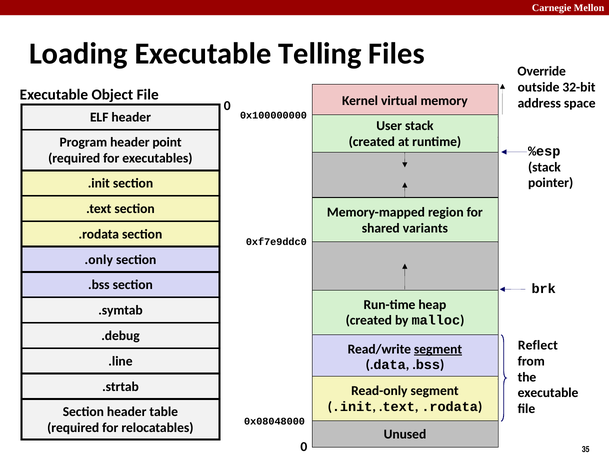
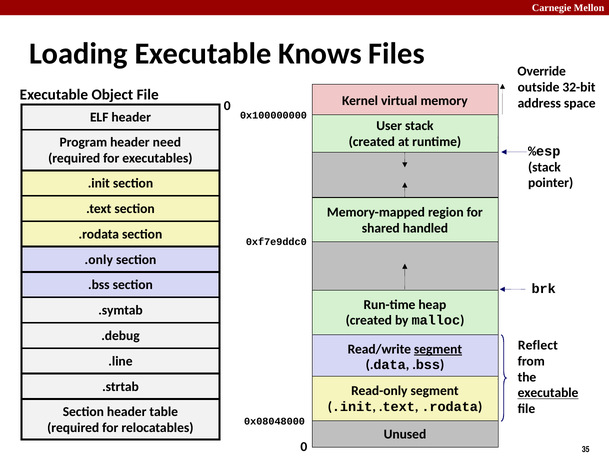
Telling: Telling -> Knows
point: point -> need
variants: variants -> handled
executable at (548, 393) underline: none -> present
